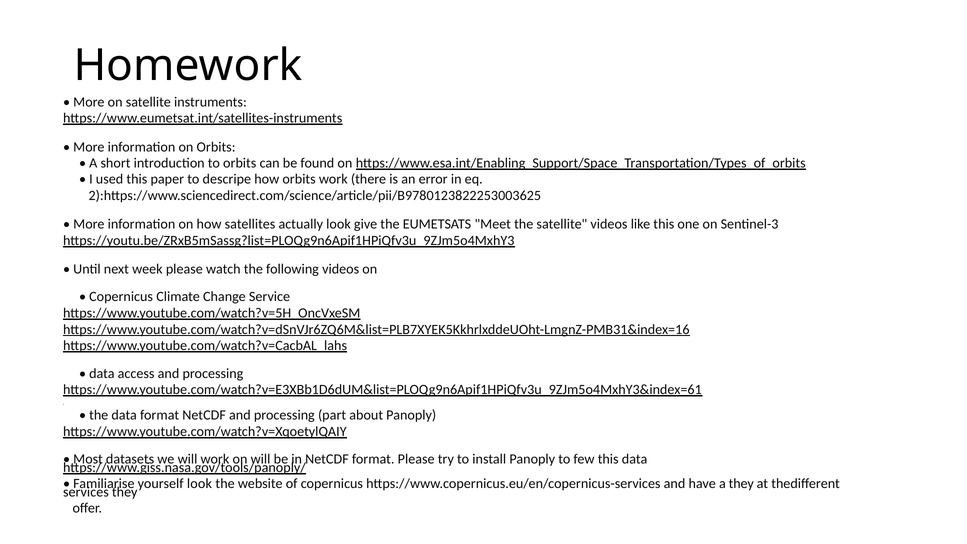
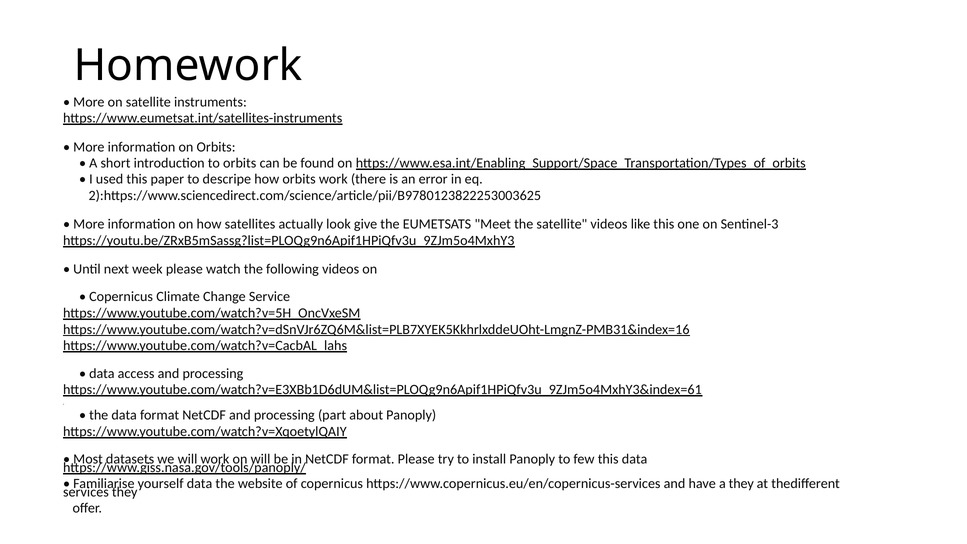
yourself look: look -> data
